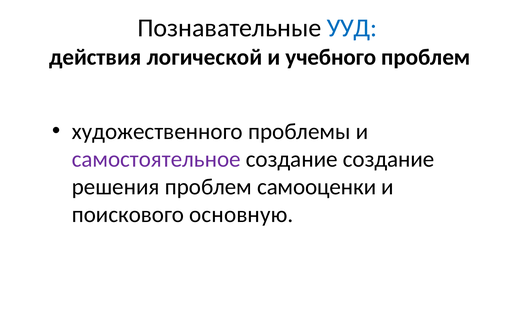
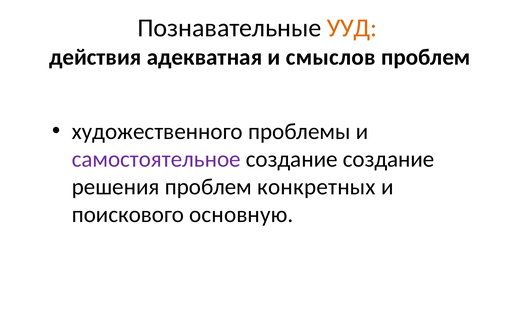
УУД colour: blue -> orange
логической: логической -> адекватная
учебного: учебного -> смыслов
самооценки: самооценки -> конкретных
